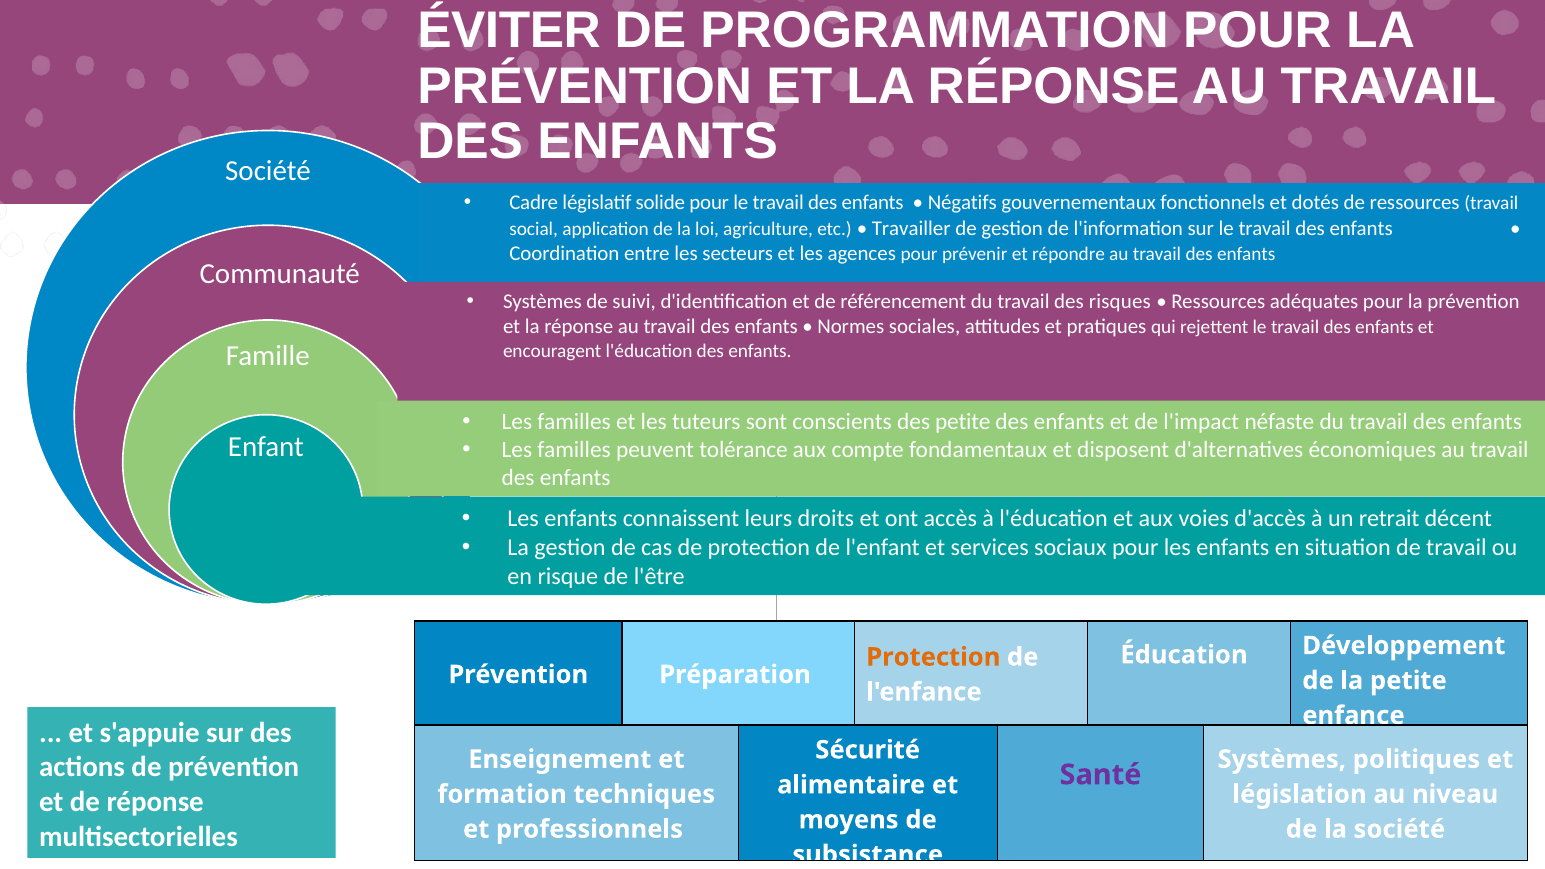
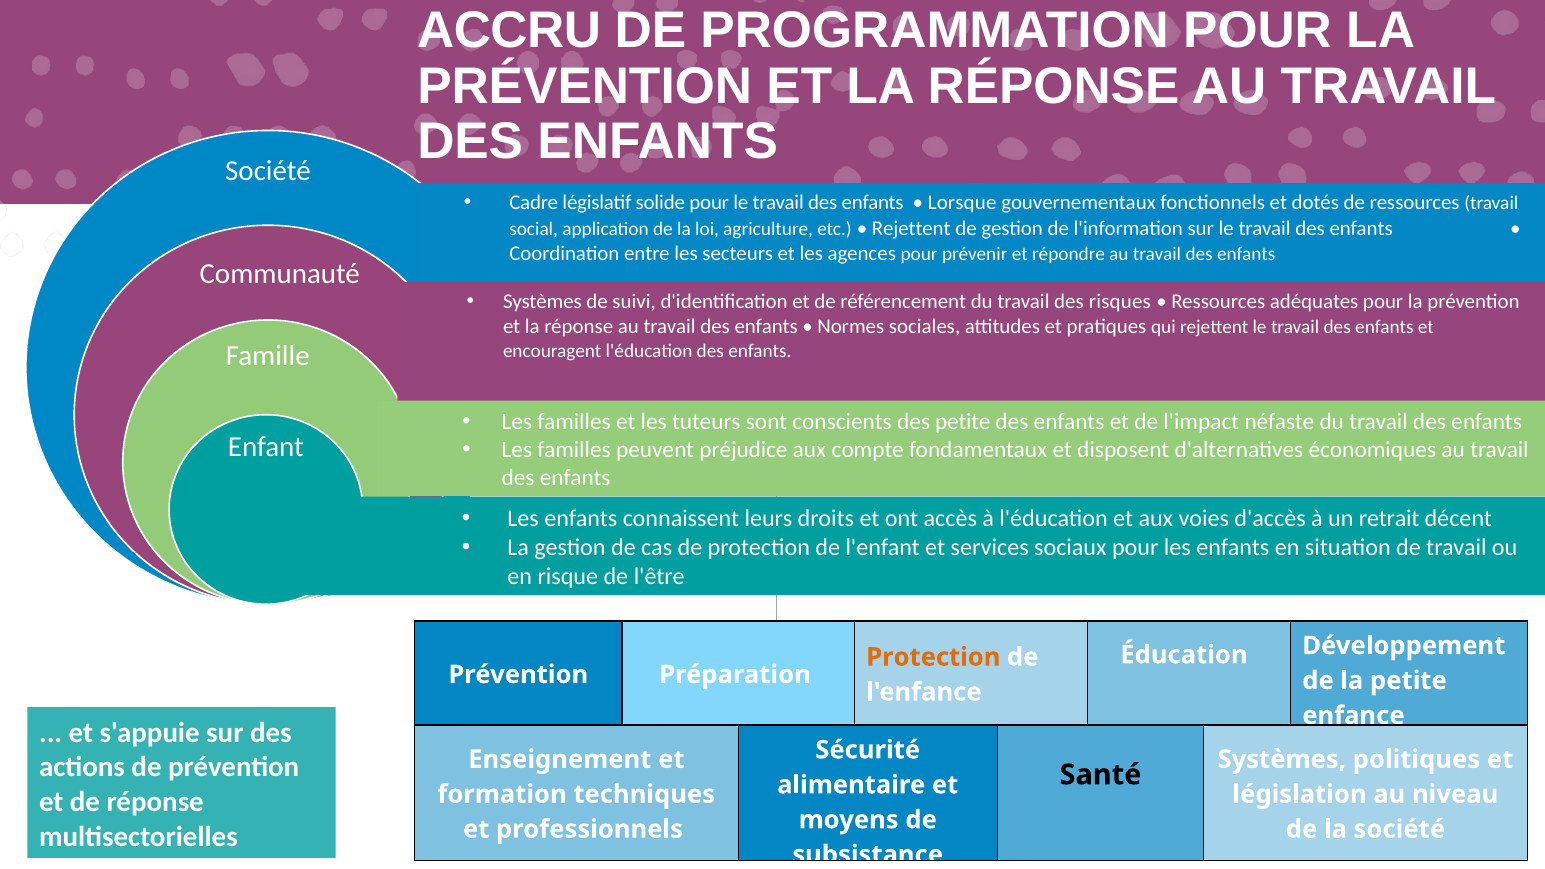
ÉVITER: ÉVITER -> ACCRU
Négatifs: Négatifs -> Lorsque
Travailler at (911, 228): Travailler -> Rejettent
tolérance: tolérance -> préjudice
Santé colour: purple -> black
